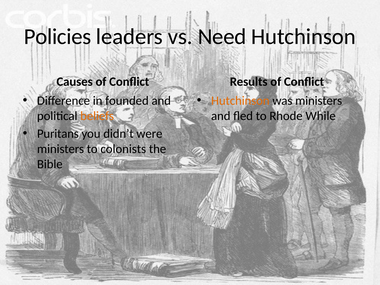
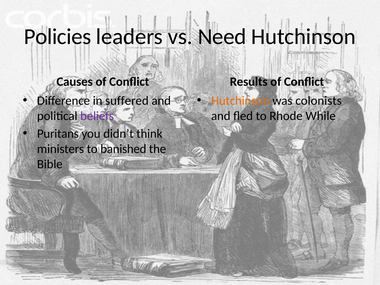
founded: founded -> suffered
was ministers: ministers -> colonists
beliefs colour: orange -> purple
were: were -> think
colonists: colonists -> banished
